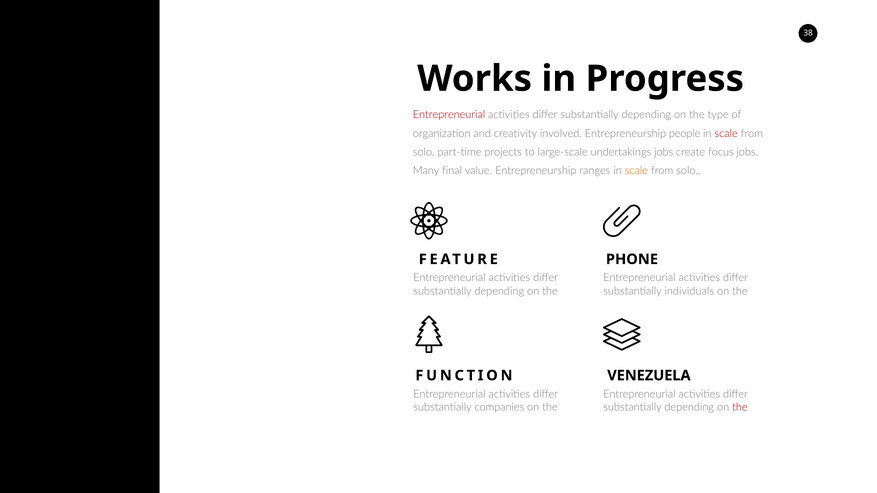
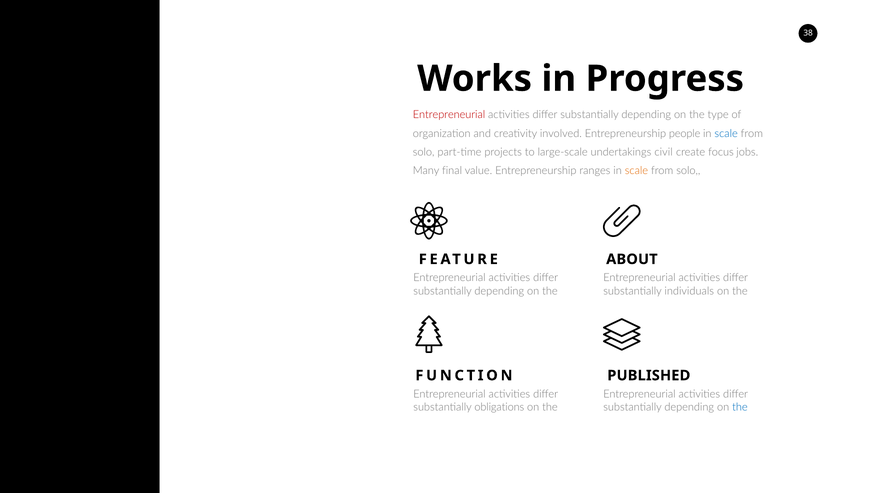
scale at (726, 134) colour: red -> blue
undertakings jobs: jobs -> civil
PHONE: PHONE -> ABOUT
VENEZUELA: VENEZUELA -> PUBLISHED
companies: companies -> obligations
the at (740, 408) colour: red -> blue
